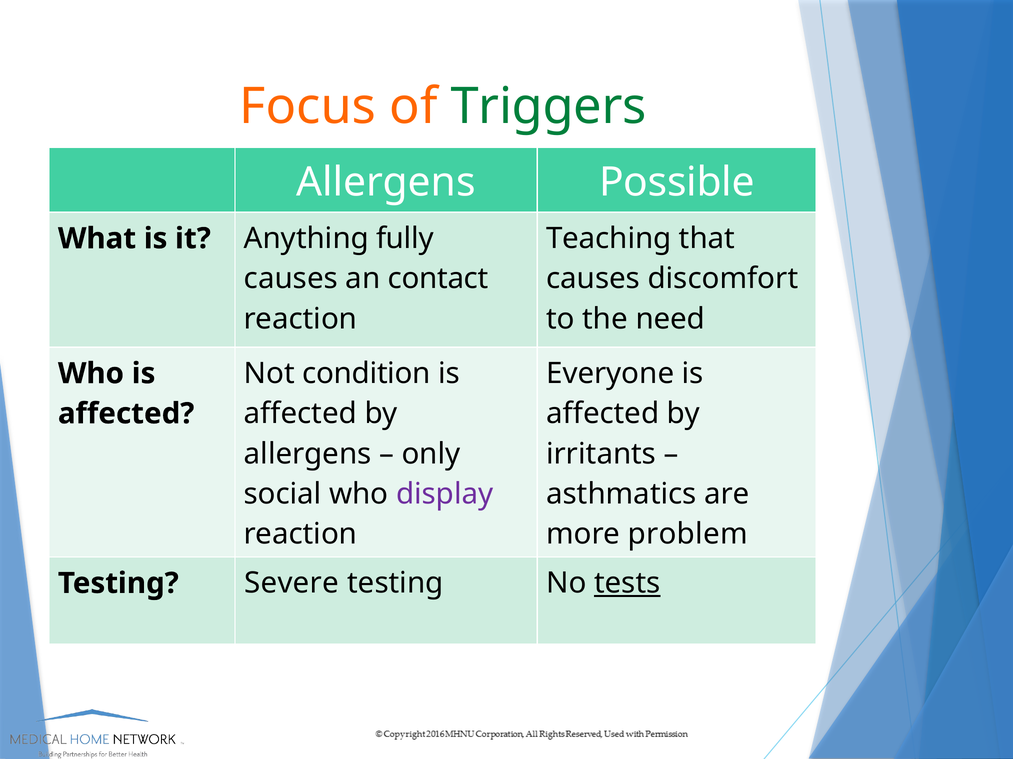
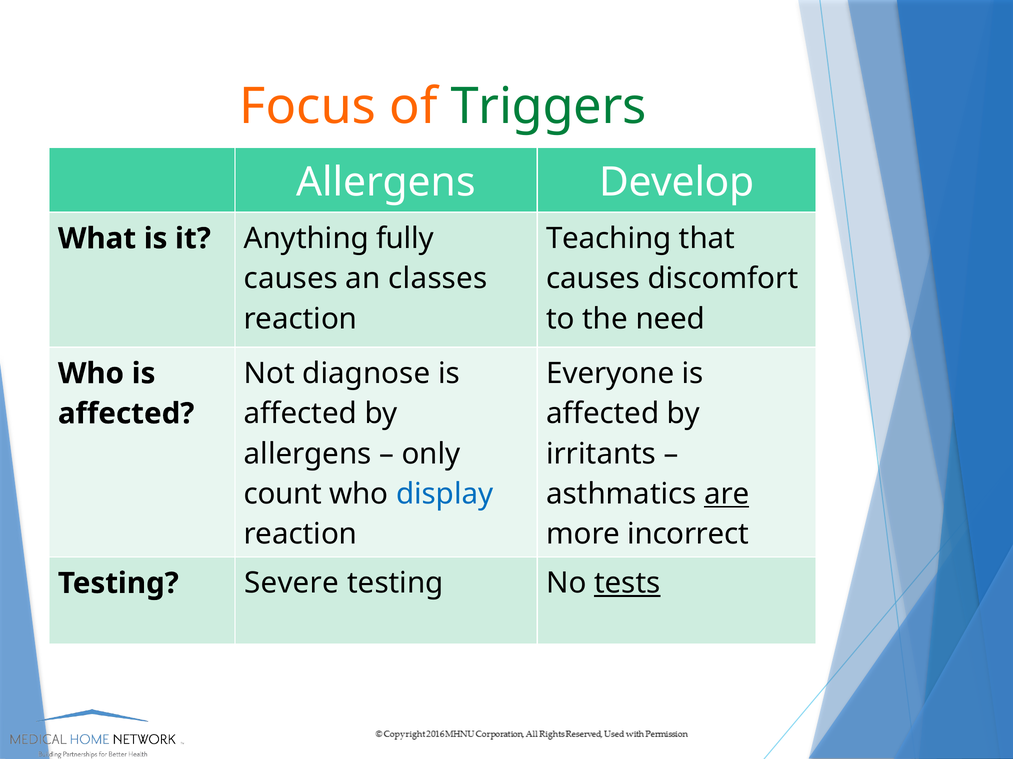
Possible: Possible -> Develop
contact: contact -> classes
condition: condition -> diagnose
social: social -> count
display colour: purple -> blue
are underline: none -> present
problem: problem -> incorrect
